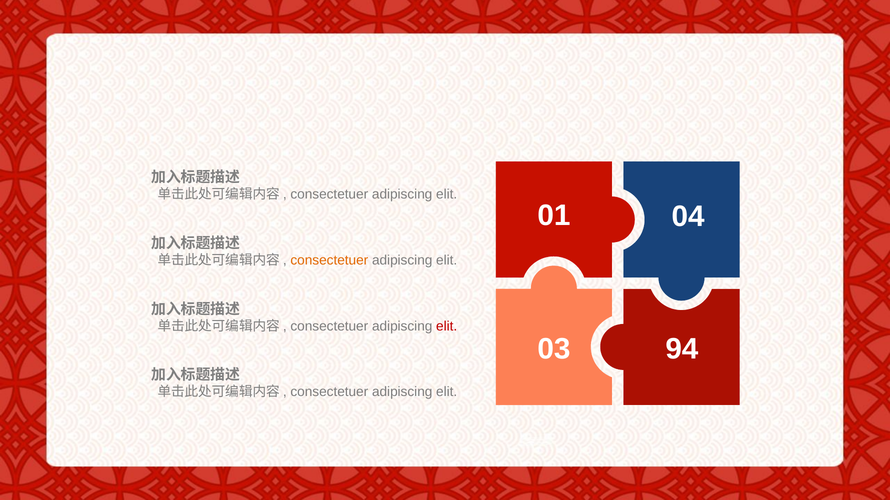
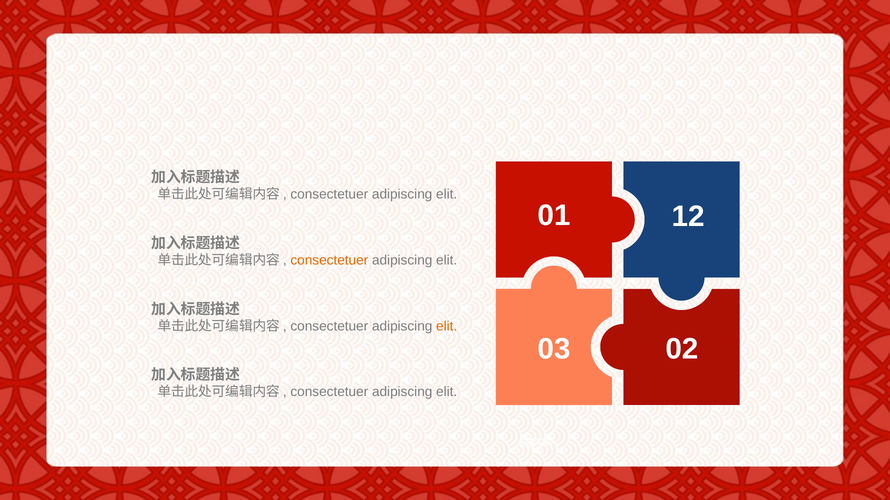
04: 04 -> 12
elit at (447, 326) colour: red -> orange
94: 94 -> 02
